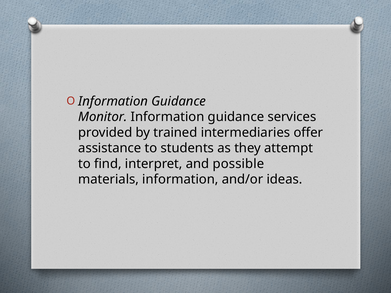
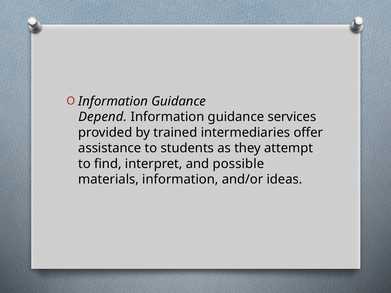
Monitor: Monitor -> Depend
